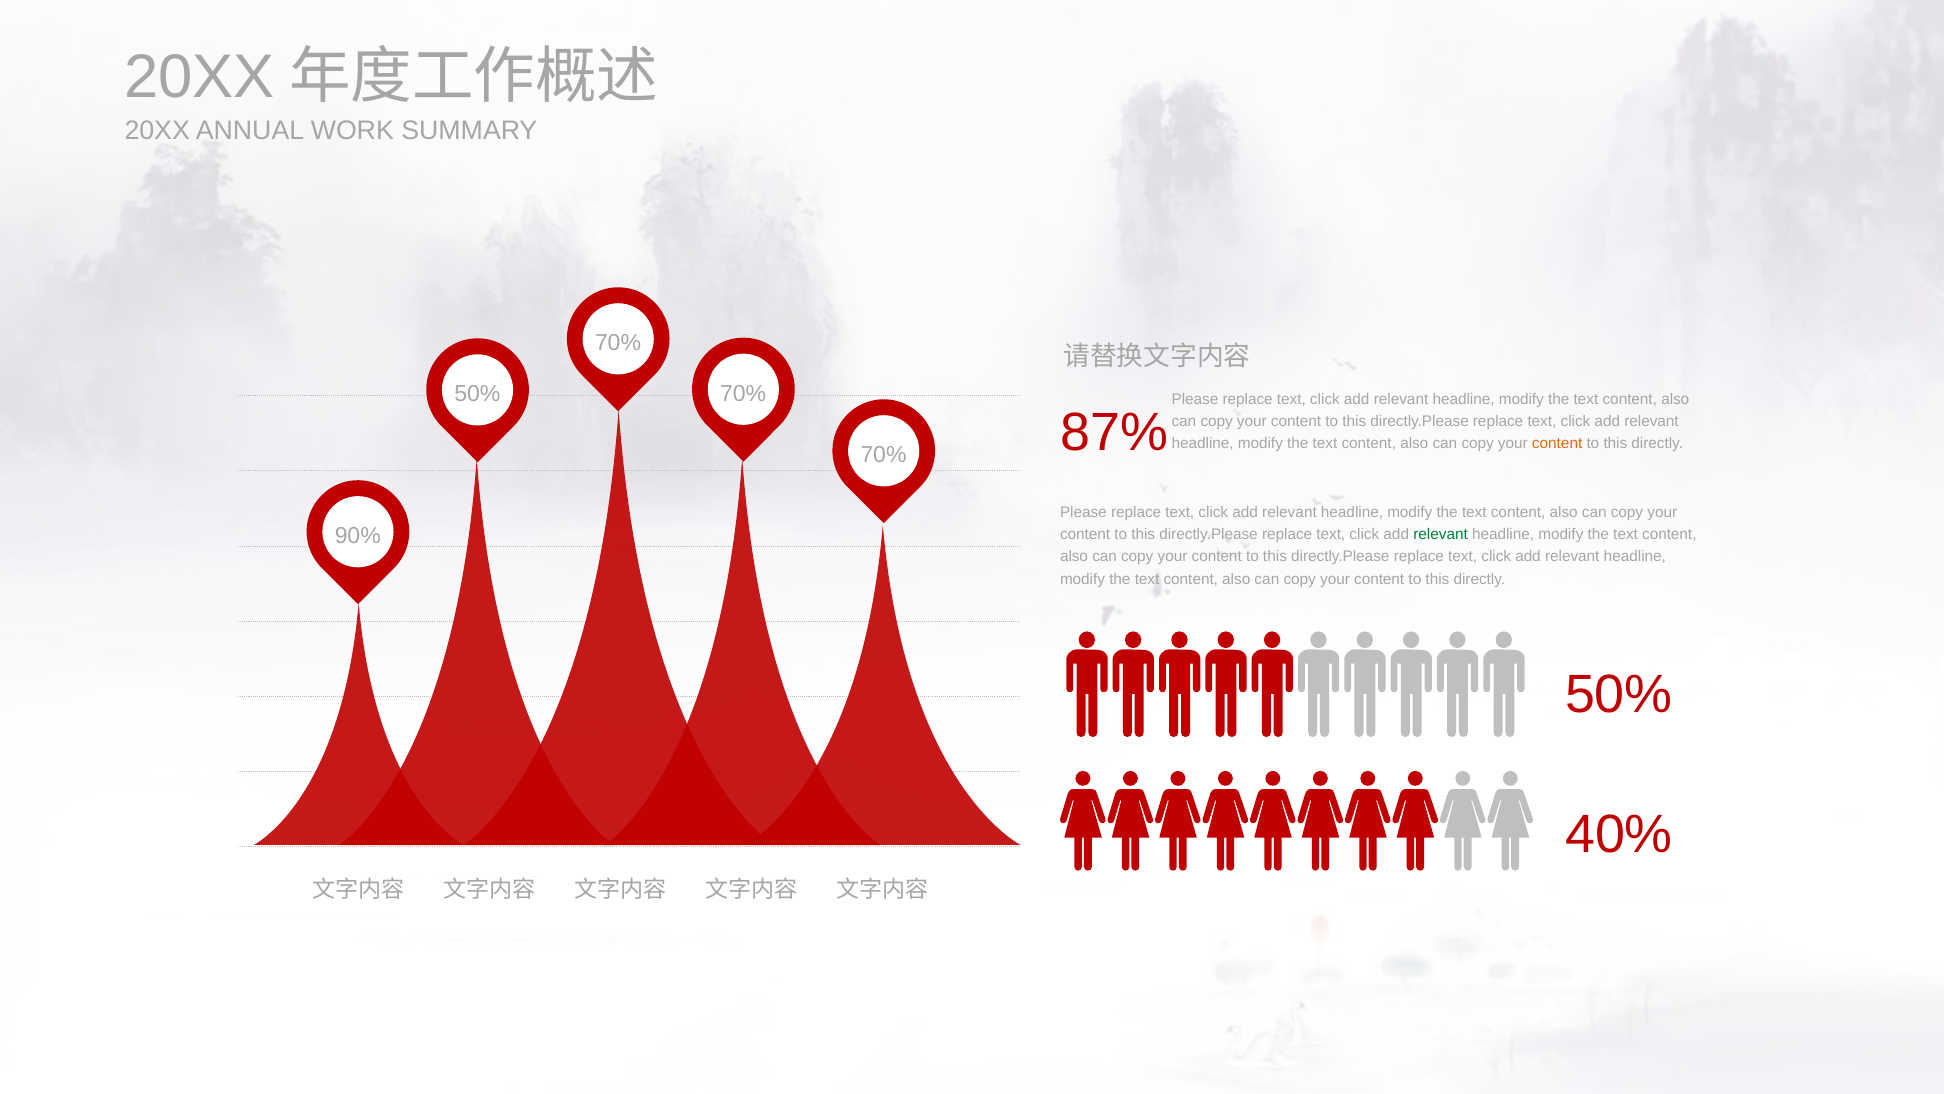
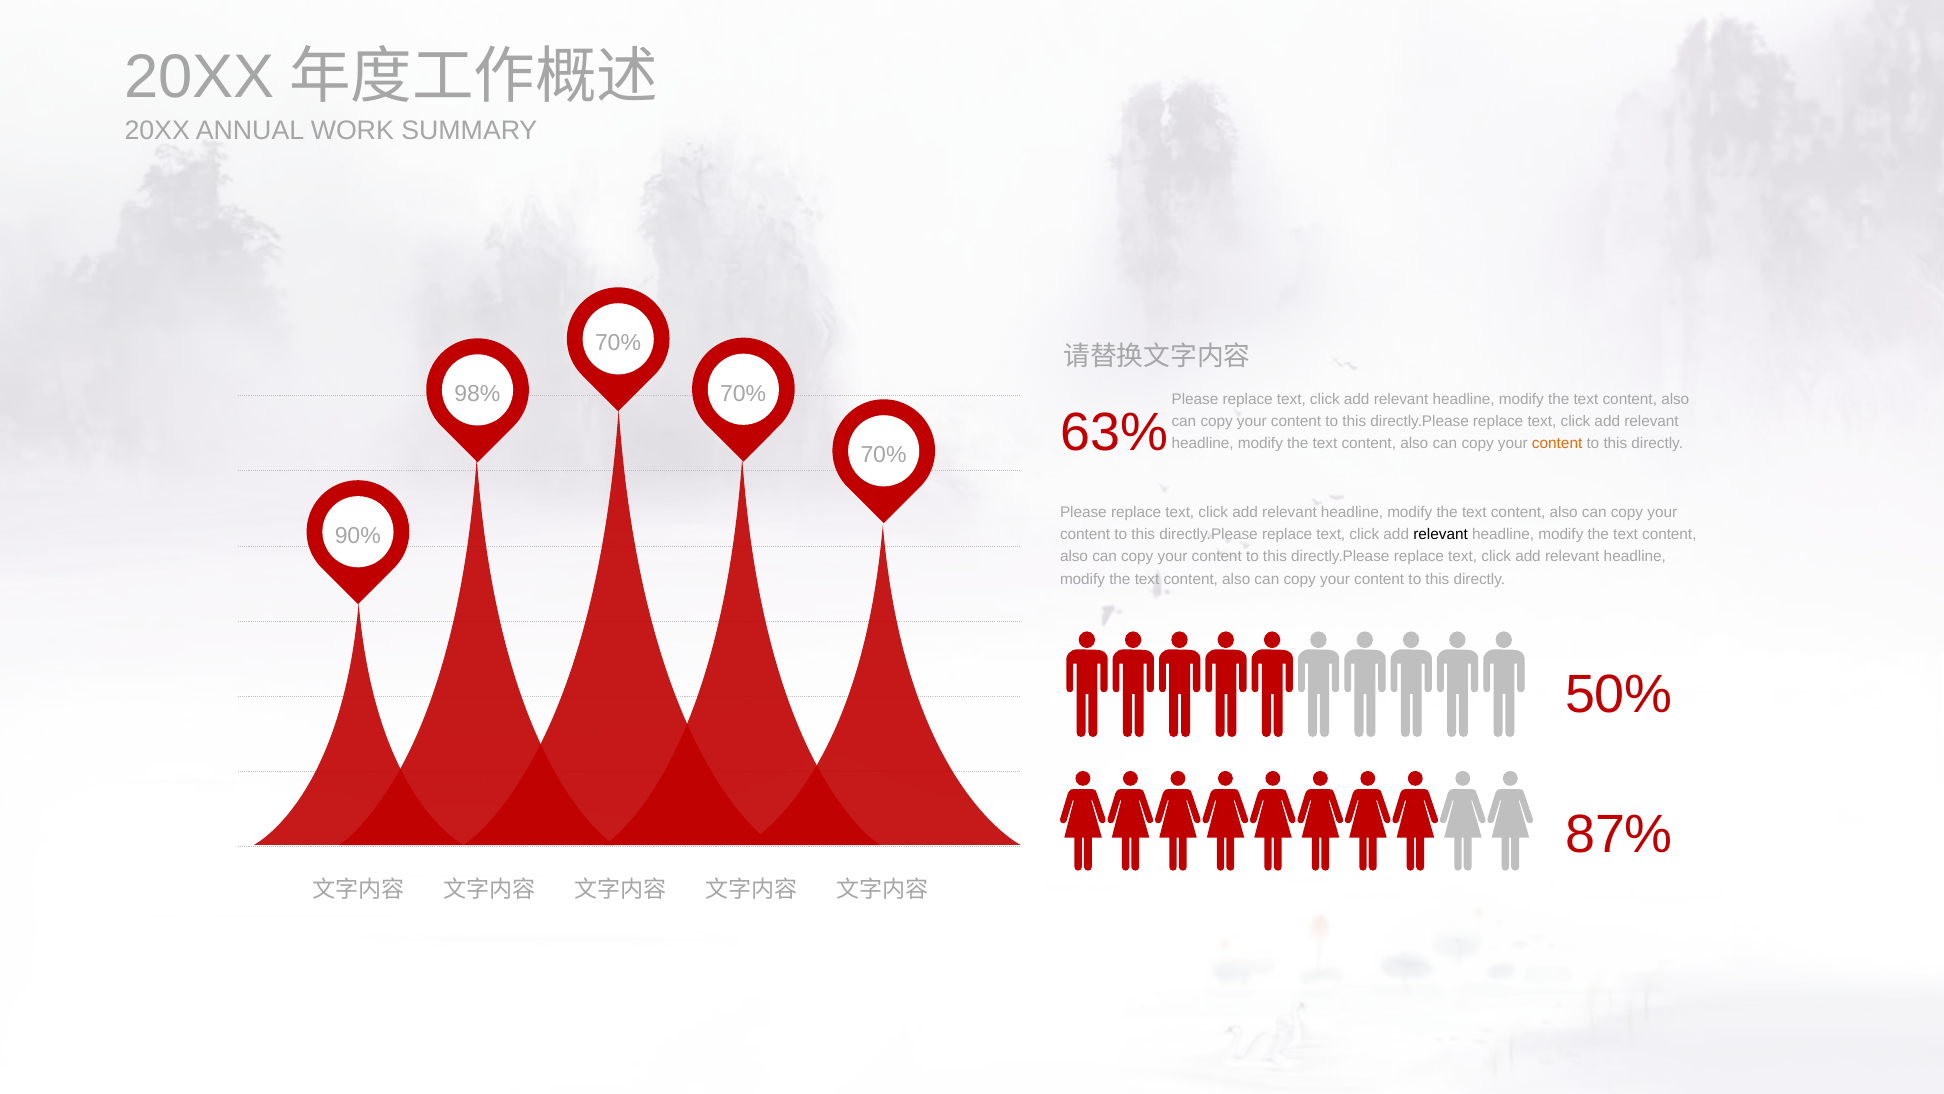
50% at (477, 394): 50% -> 98%
87%: 87% -> 63%
relevant at (1441, 534) colour: green -> black
40%: 40% -> 87%
